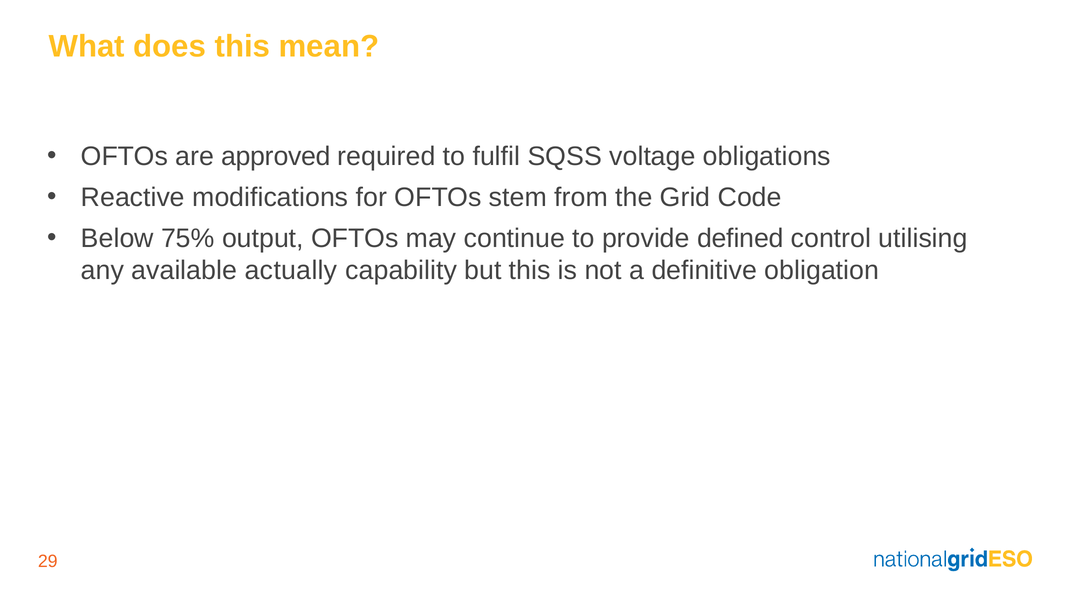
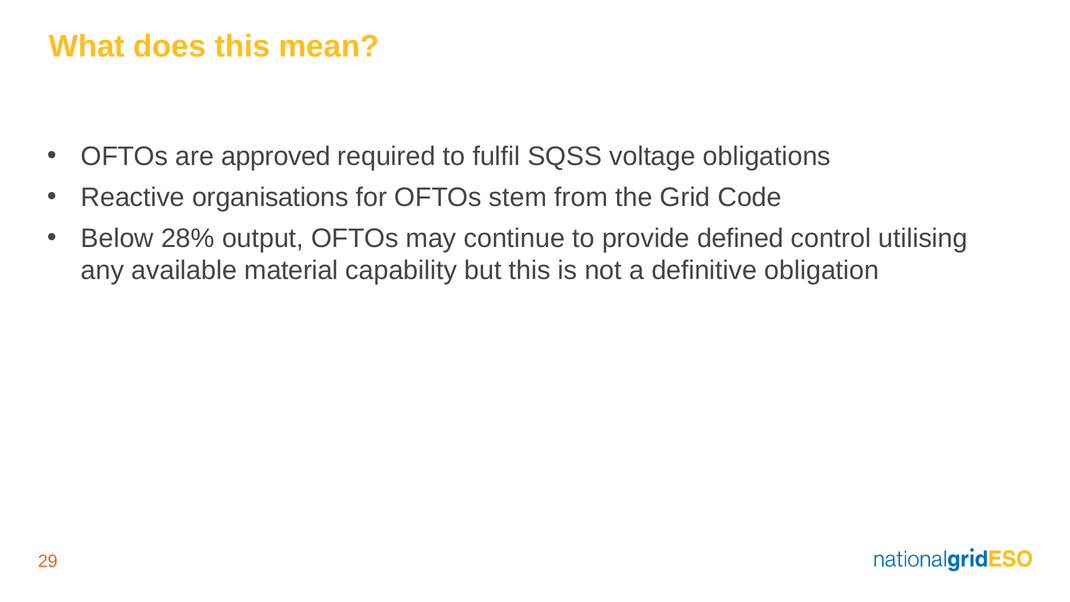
modifications: modifications -> organisations
75%: 75% -> 28%
actually: actually -> material
